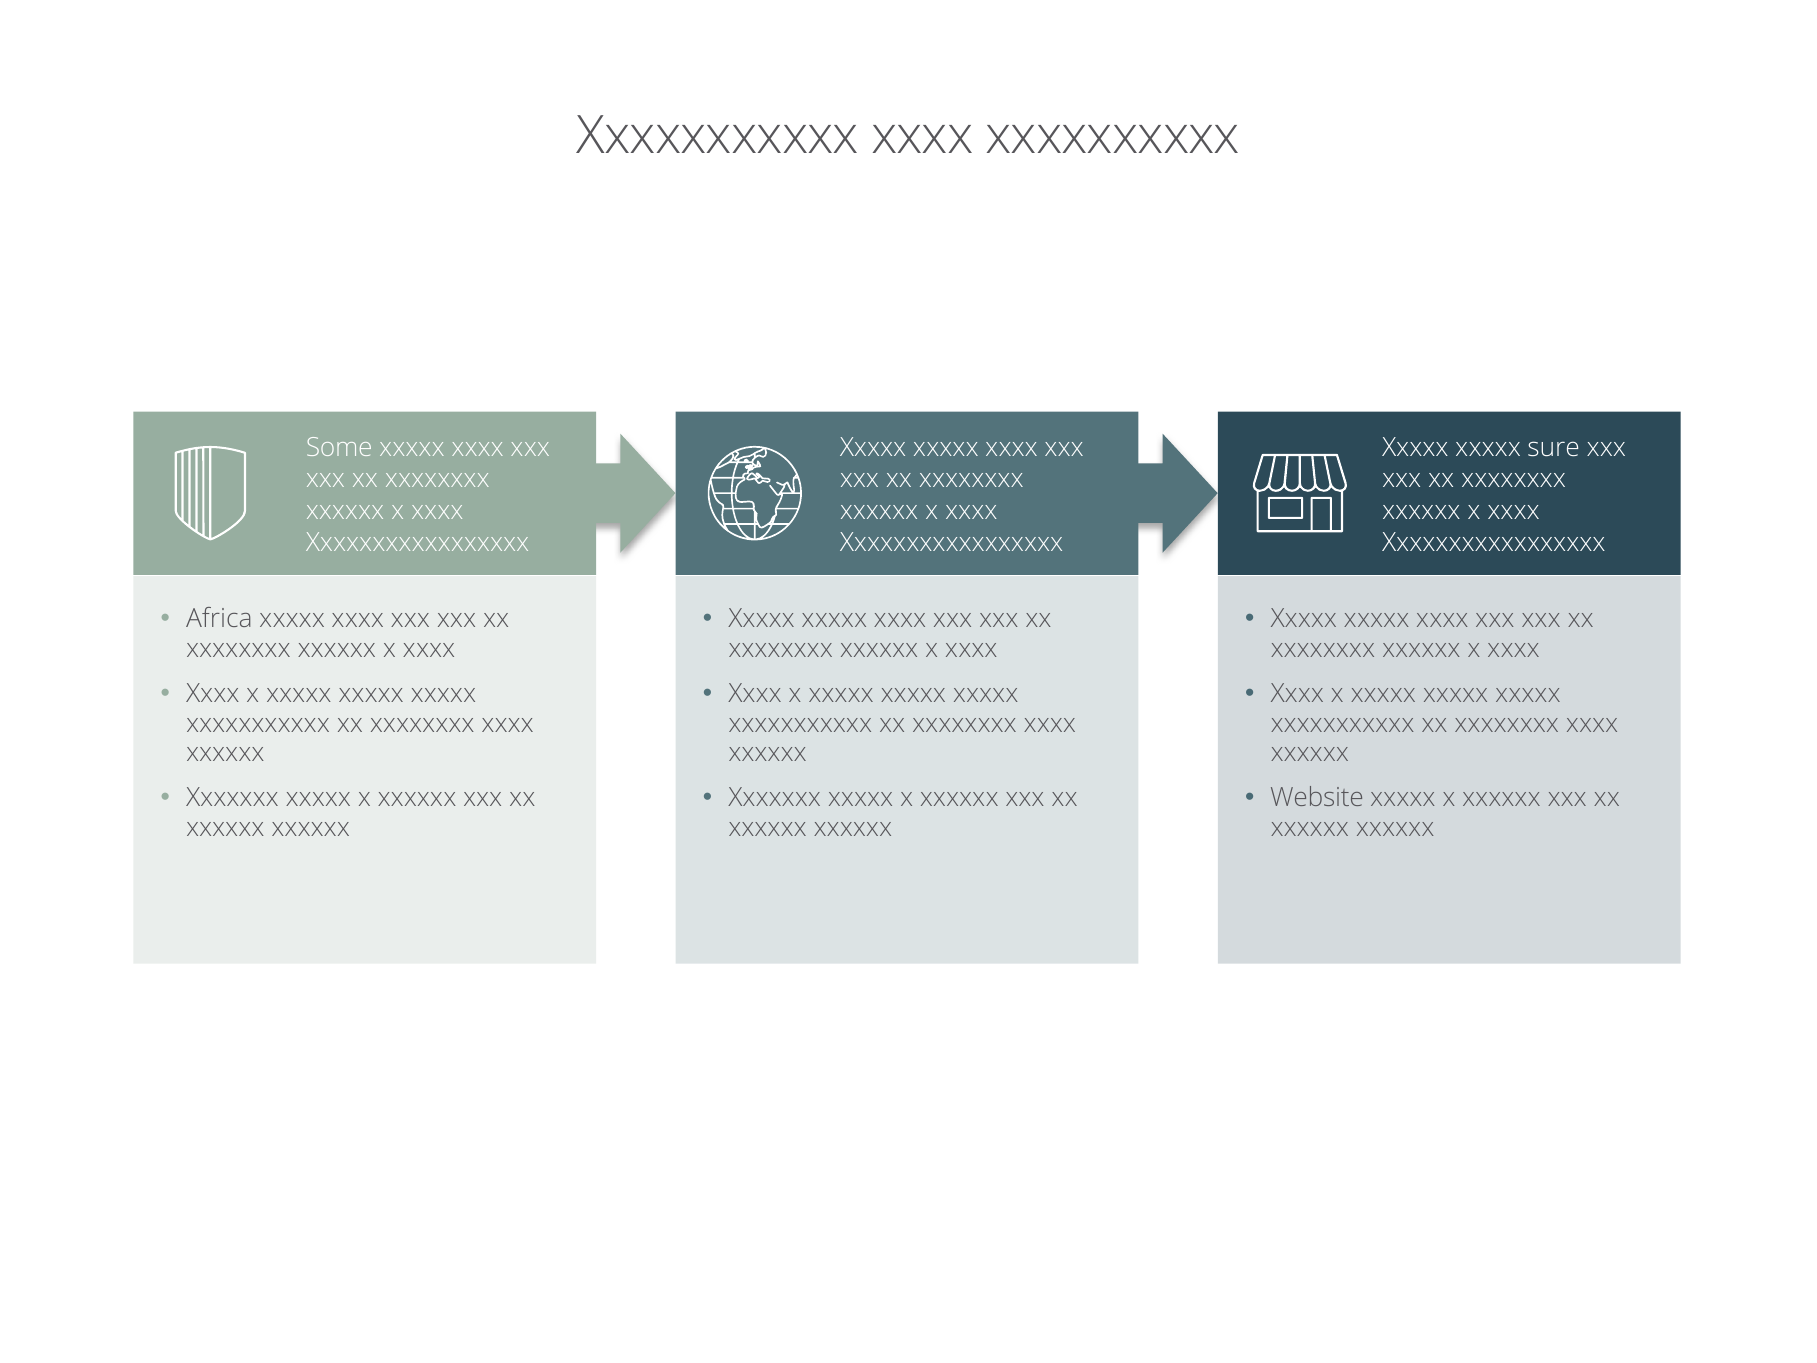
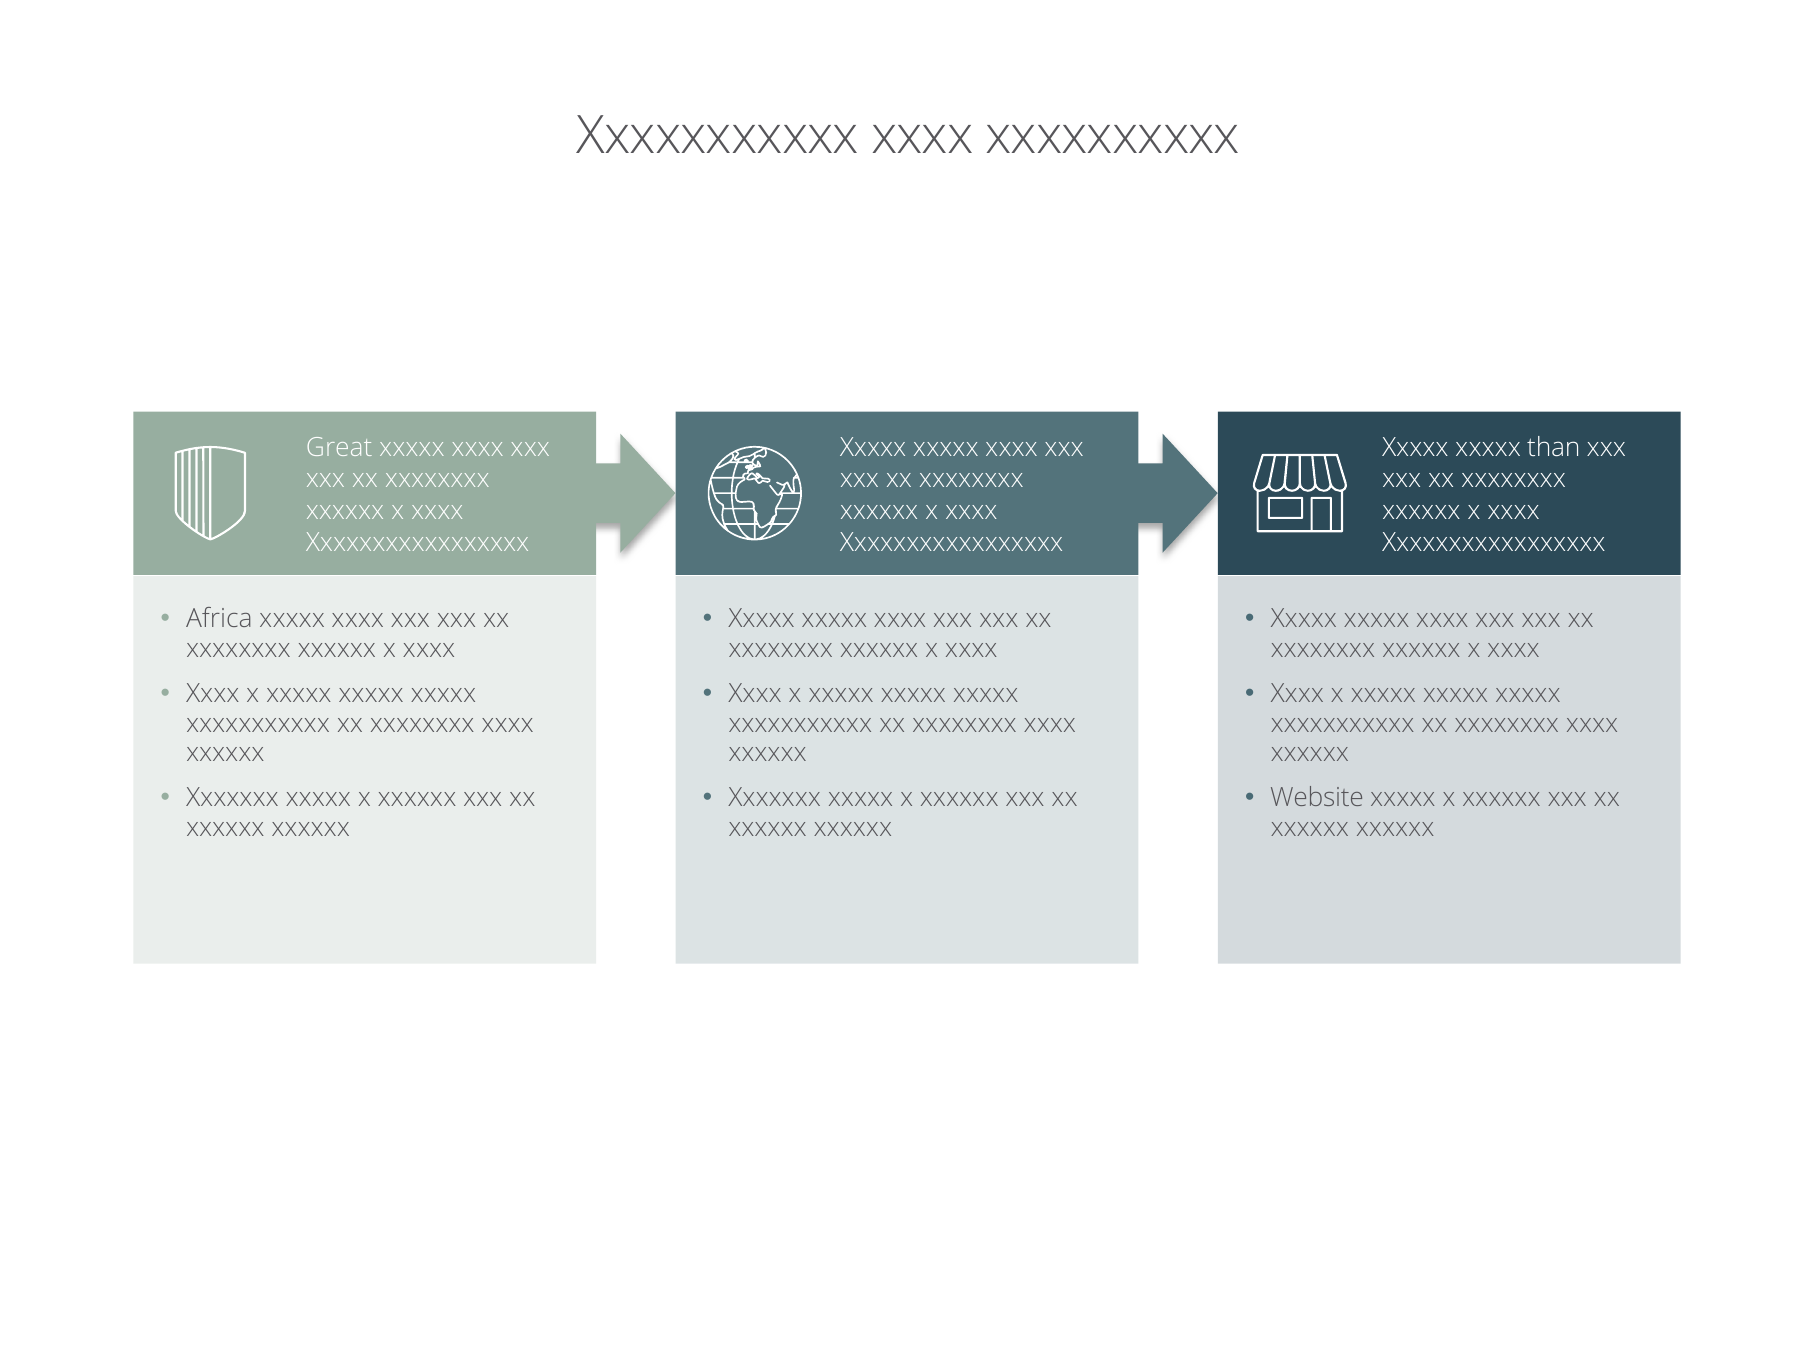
Some: Some -> Great
sure: sure -> than
